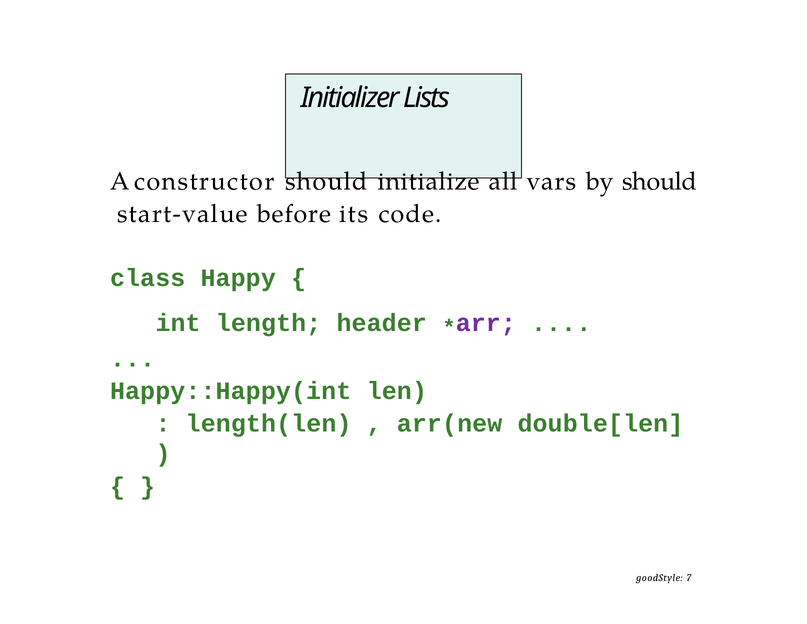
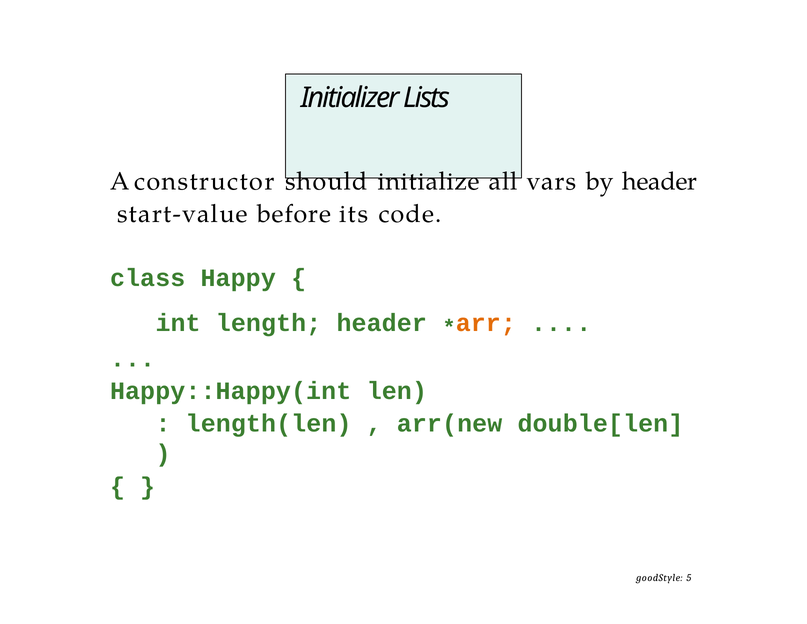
by should: should -> header
arr colour: purple -> orange
7: 7 -> 5
